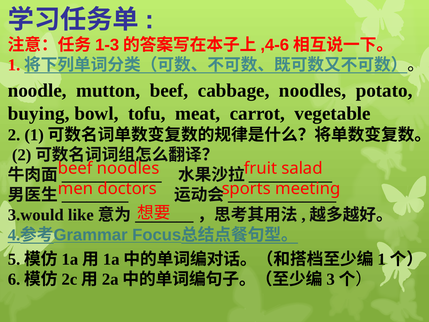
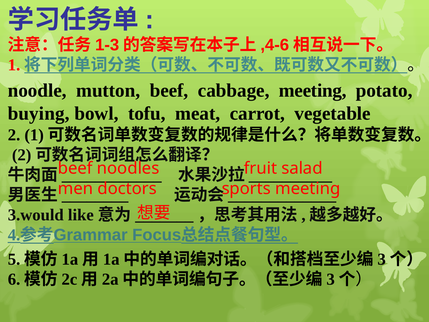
cabbage noodles: noodles -> meeting
1 at (382, 259): 1 -> 3
